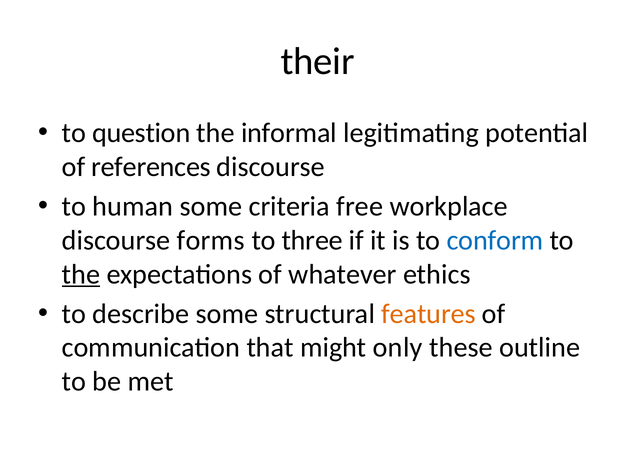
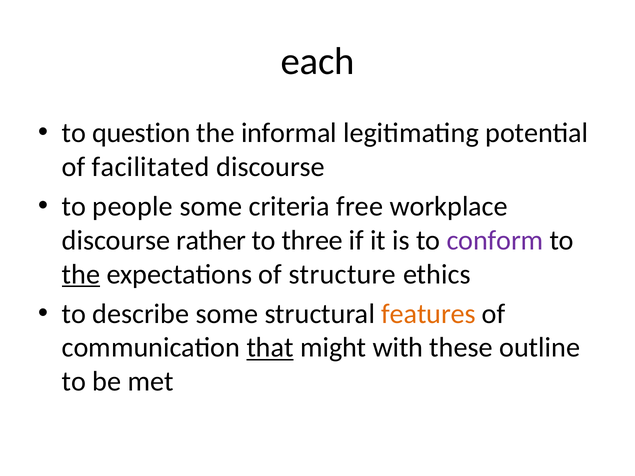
their: their -> each
references: references -> facilitated
human: human -> people
forms: forms -> rather
conform colour: blue -> purple
whatever: whatever -> structure
that underline: none -> present
only: only -> with
